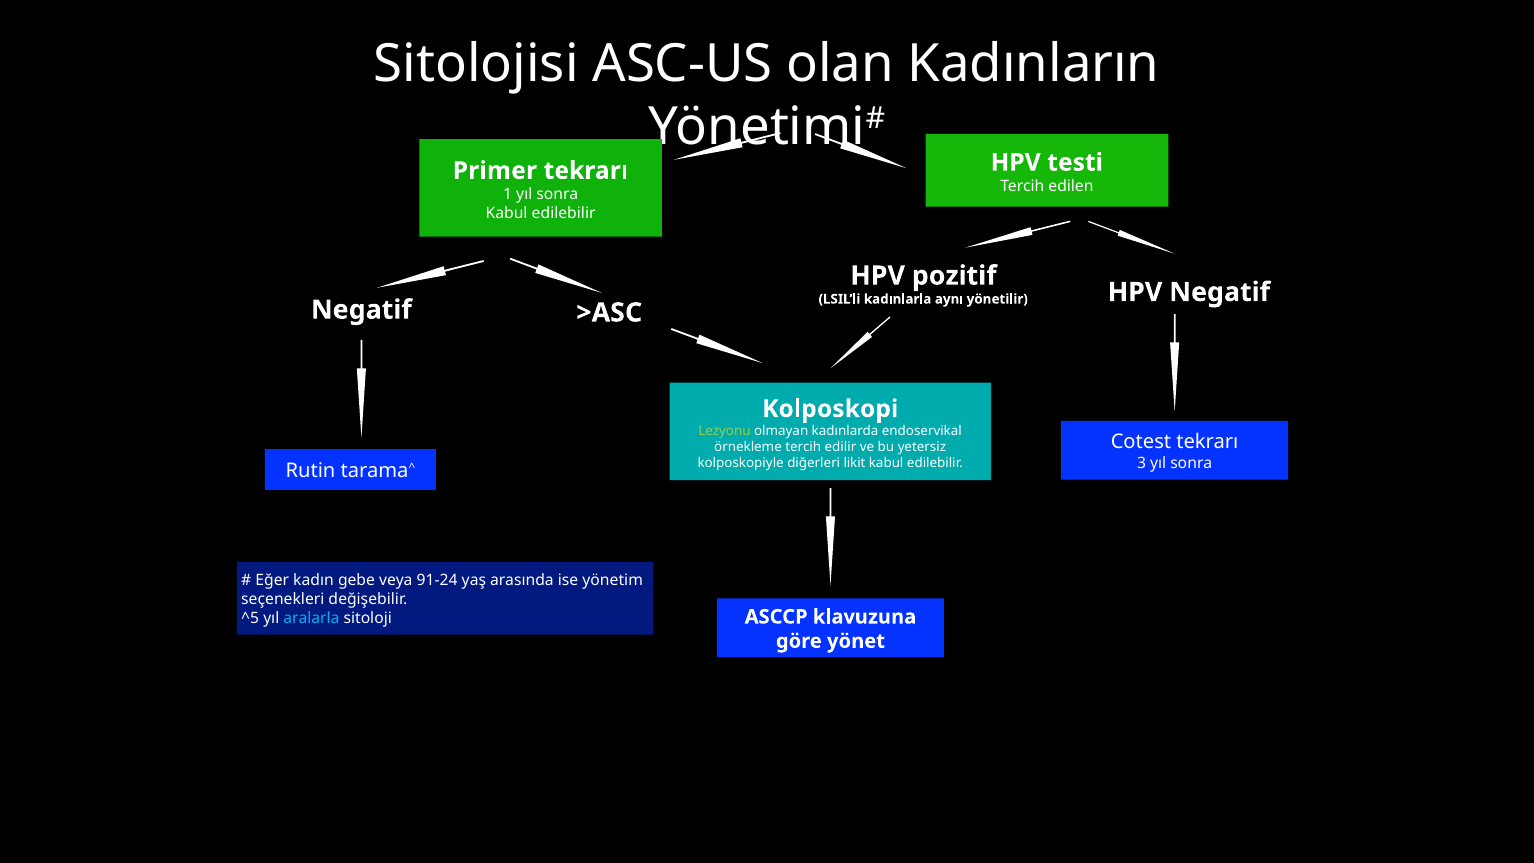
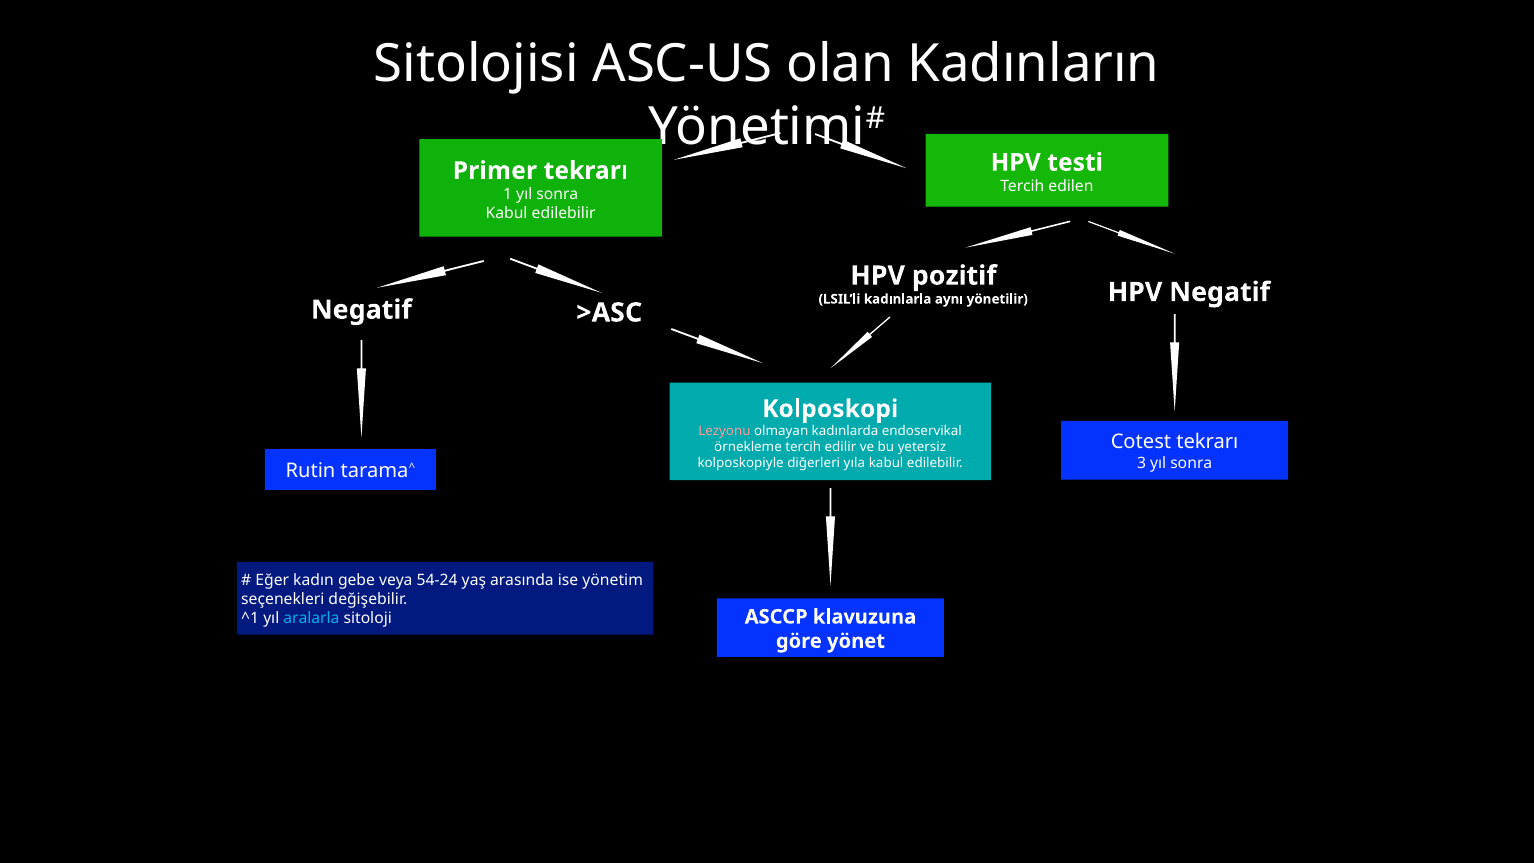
Lezyonu colour: light green -> pink
likit: likit -> yıla
91-24: 91-24 -> 54-24
^5: ^5 -> ^1
